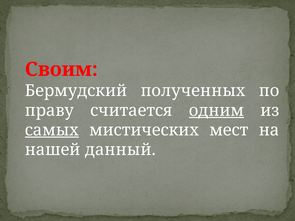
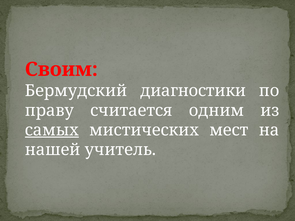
полученных: полученных -> диагностики
одним underline: present -> none
данный: данный -> учитель
